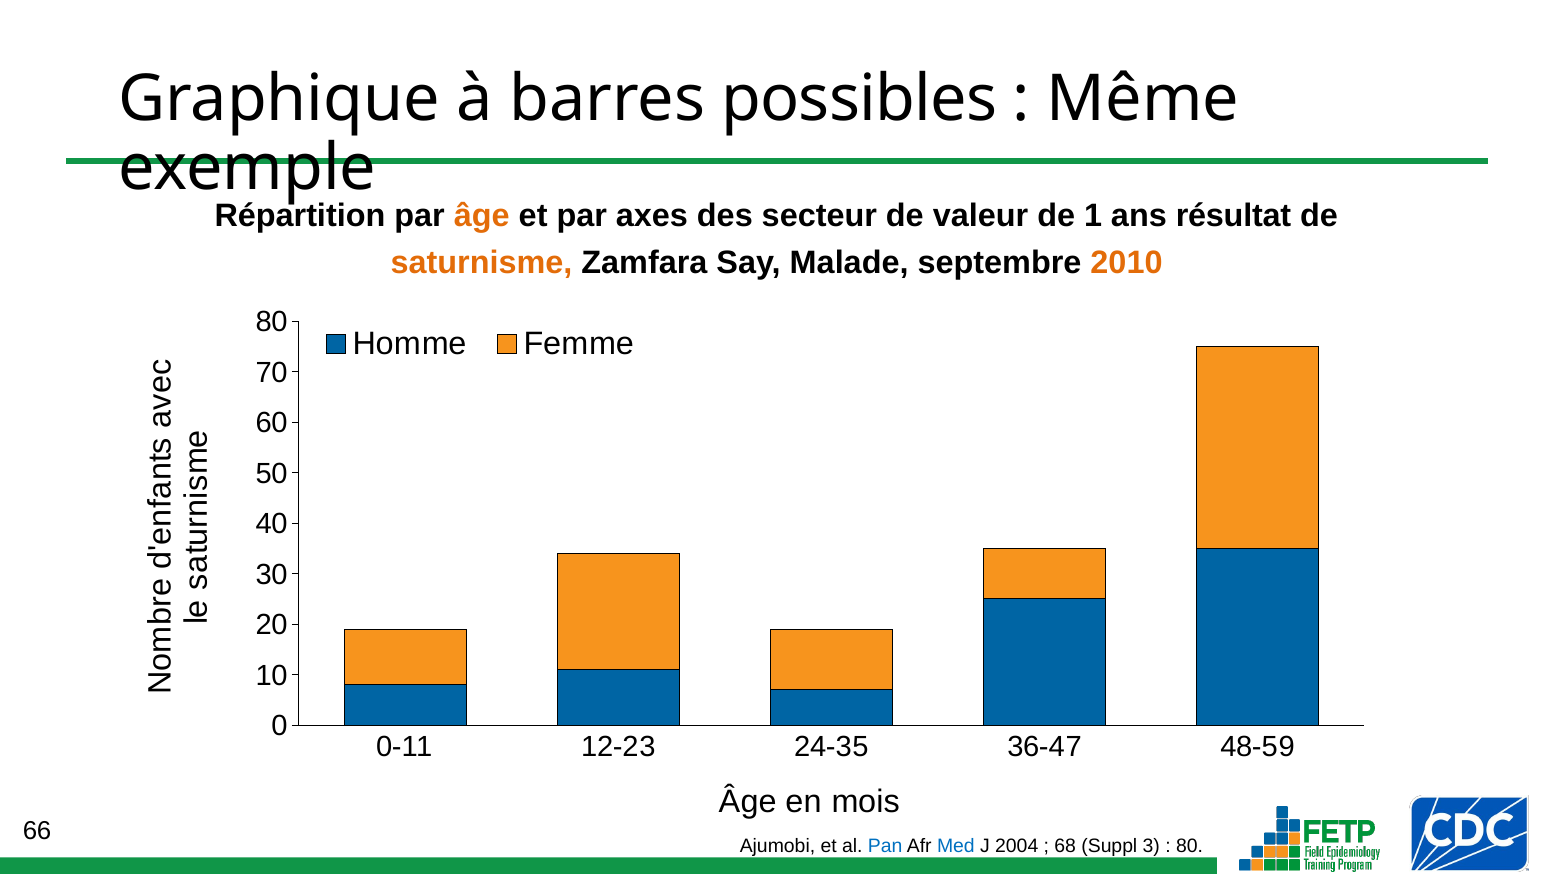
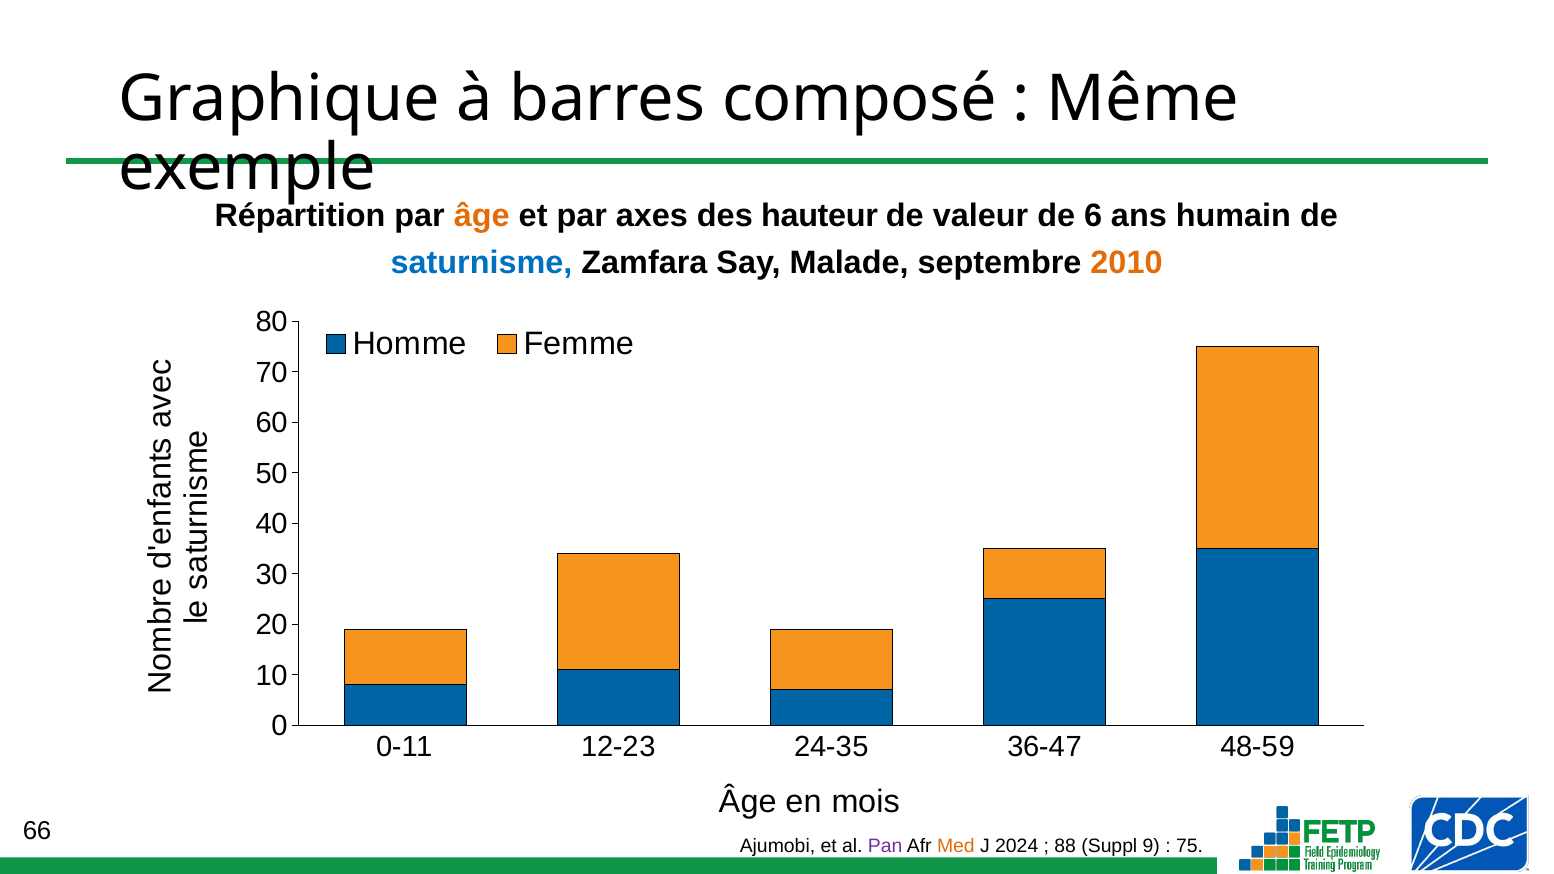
possibles: possibles -> composé
secteur: secteur -> hauteur
1: 1 -> 6
résultat: résultat -> humain
saturnisme colour: orange -> blue
Pan colour: blue -> purple
Med colour: blue -> orange
2004: 2004 -> 2024
68: 68 -> 88
3: 3 -> 9
80 at (1190, 846): 80 -> 75
